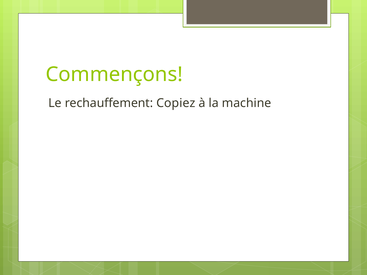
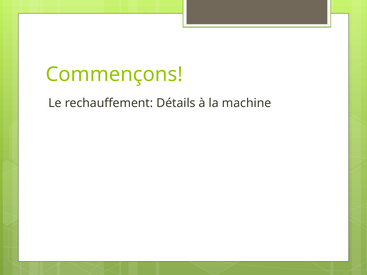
Copiez: Copiez -> Détails
